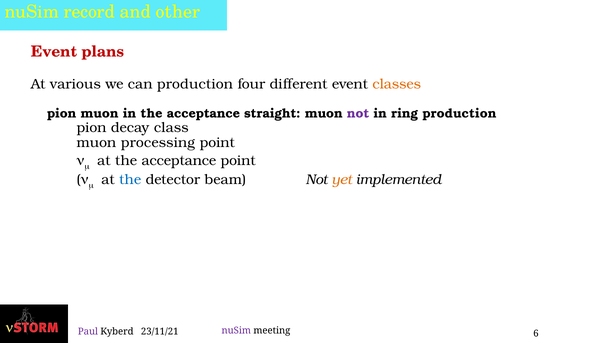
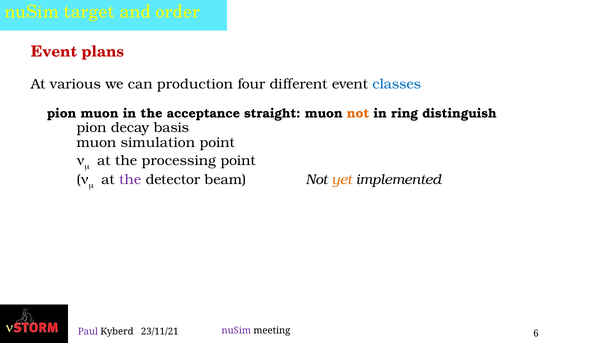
record: record -> target
other: other -> order
classes colour: orange -> blue
not at (358, 114) colour: purple -> orange
ring production: production -> distinguish
class: class -> basis
processing: processing -> simulation
at the acceptance: acceptance -> processing
the at (130, 180) colour: blue -> purple
